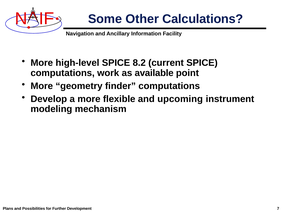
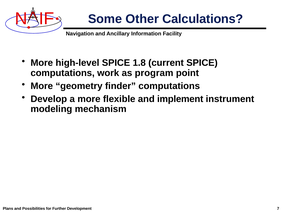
8.2: 8.2 -> 1.8
available: available -> program
upcoming: upcoming -> implement
